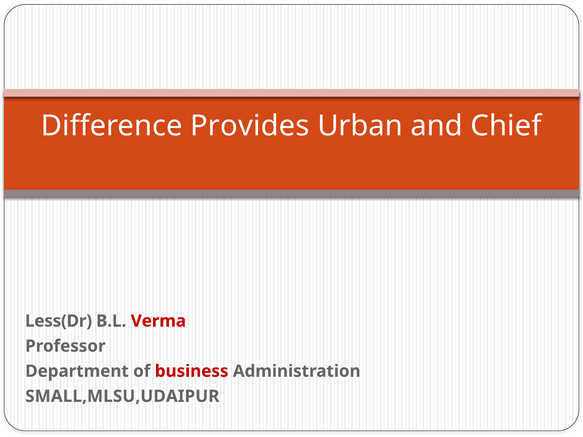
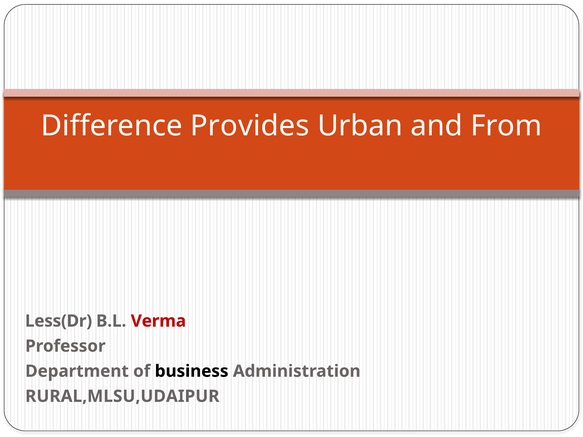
Chief: Chief -> From
business colour: red -> black
SMALL,MLSU,UDAIPUR: SMALL,MLSU,UDAIPUR -> RURAL,MLSU,UDAIPUR
